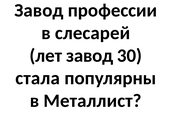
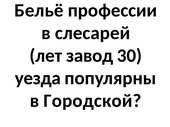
Завод at (39, 10): Завод -> Бельё
стала: стала -> уезда
Металлист: Металлист -> Городской
